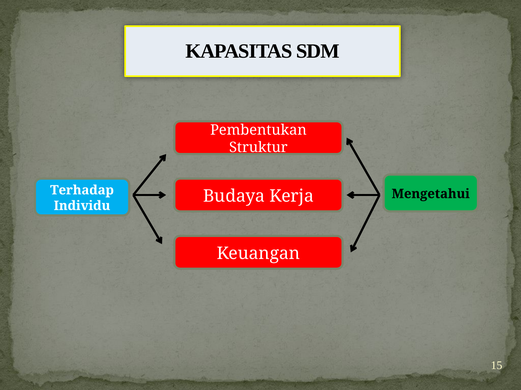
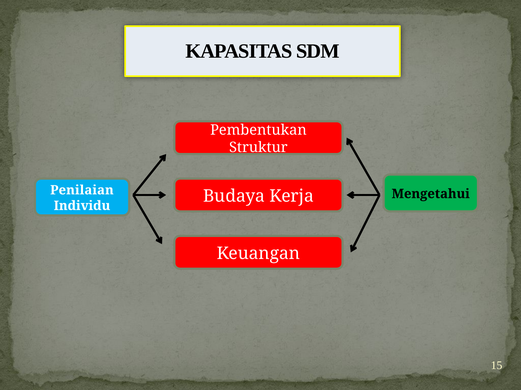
Terhadap: Terhadap -> Penilaian
